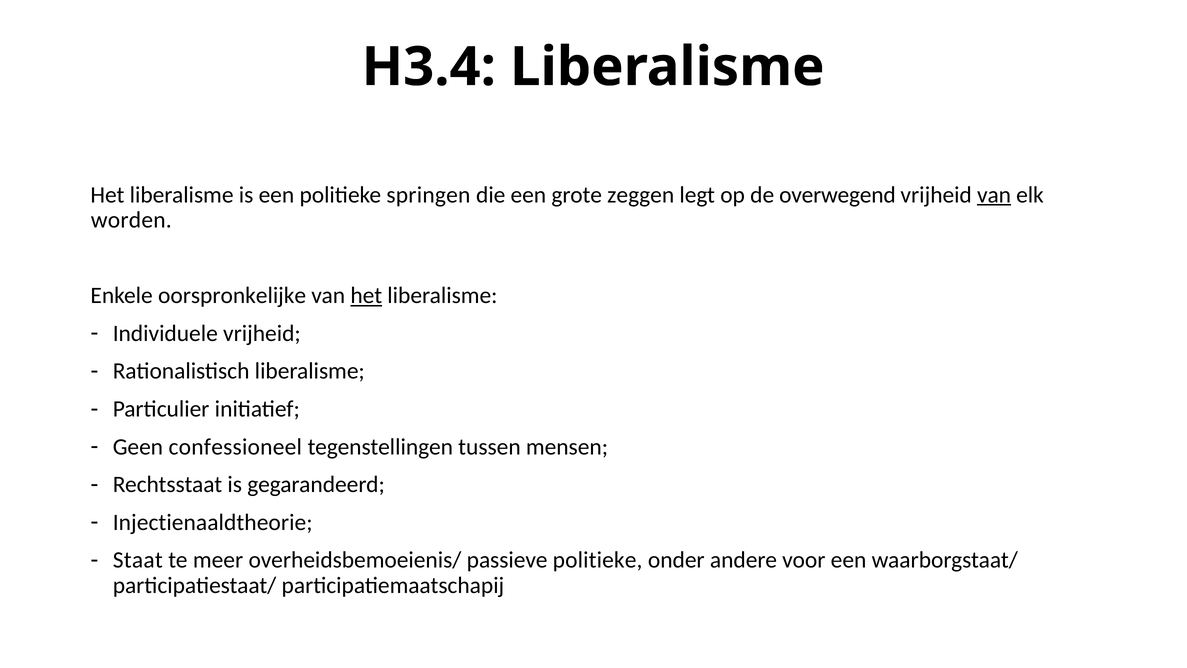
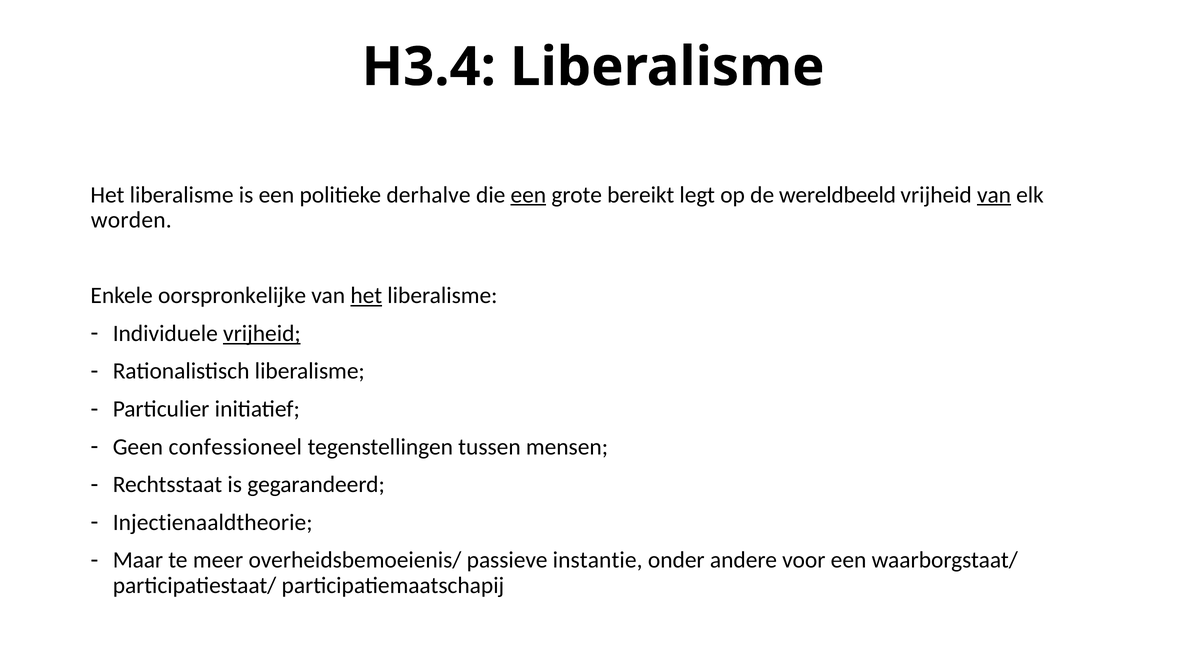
springen: springen -> derhalve
een at (528, 195) underline: none -> present
zeggen: zeggen -> bereikt
overwegend: overwegend -> wereldbeeld
vrijheid at (262, 333) underline: none -> present
Staat: Staat -> Maar
passieve politieke: politieke -> instantie
